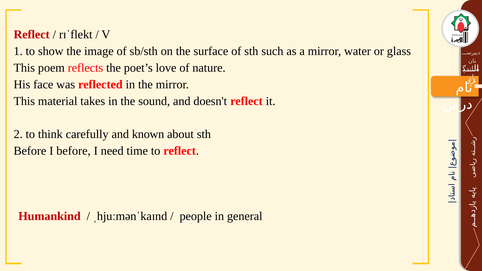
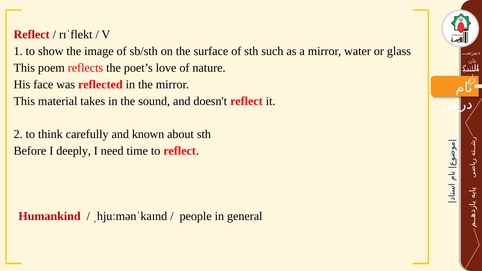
I before: before -> deeply
